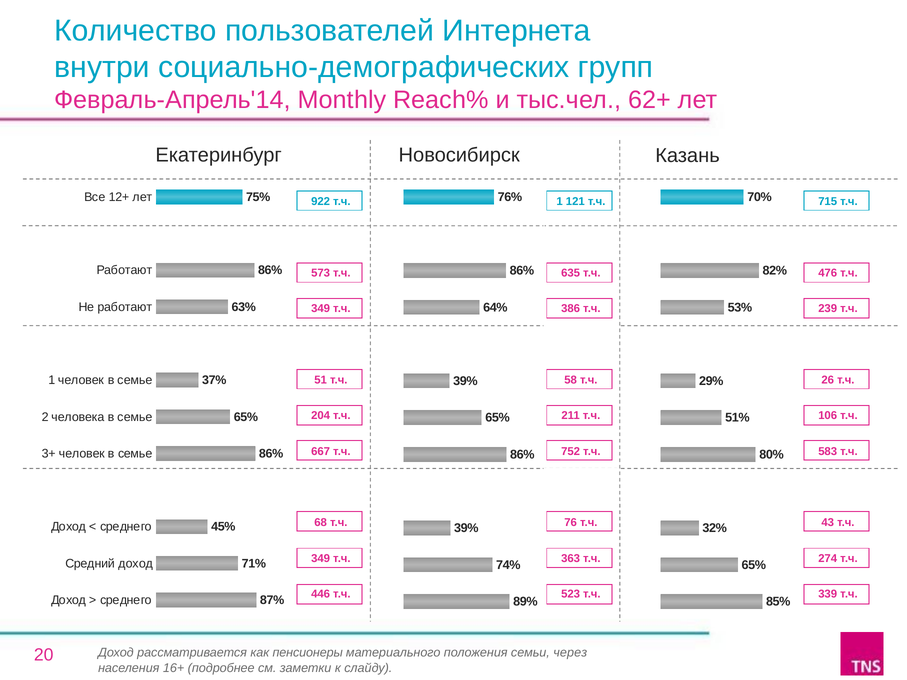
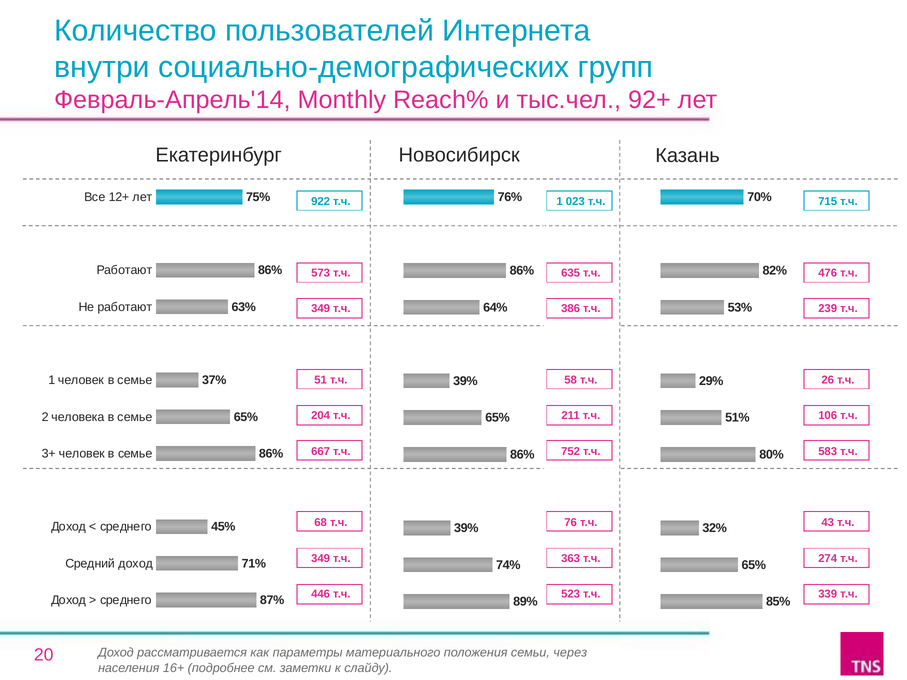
62+: 62+ -> 92+
121: 121 -> 023
пенсионеры: пенсионеры -> параметры
